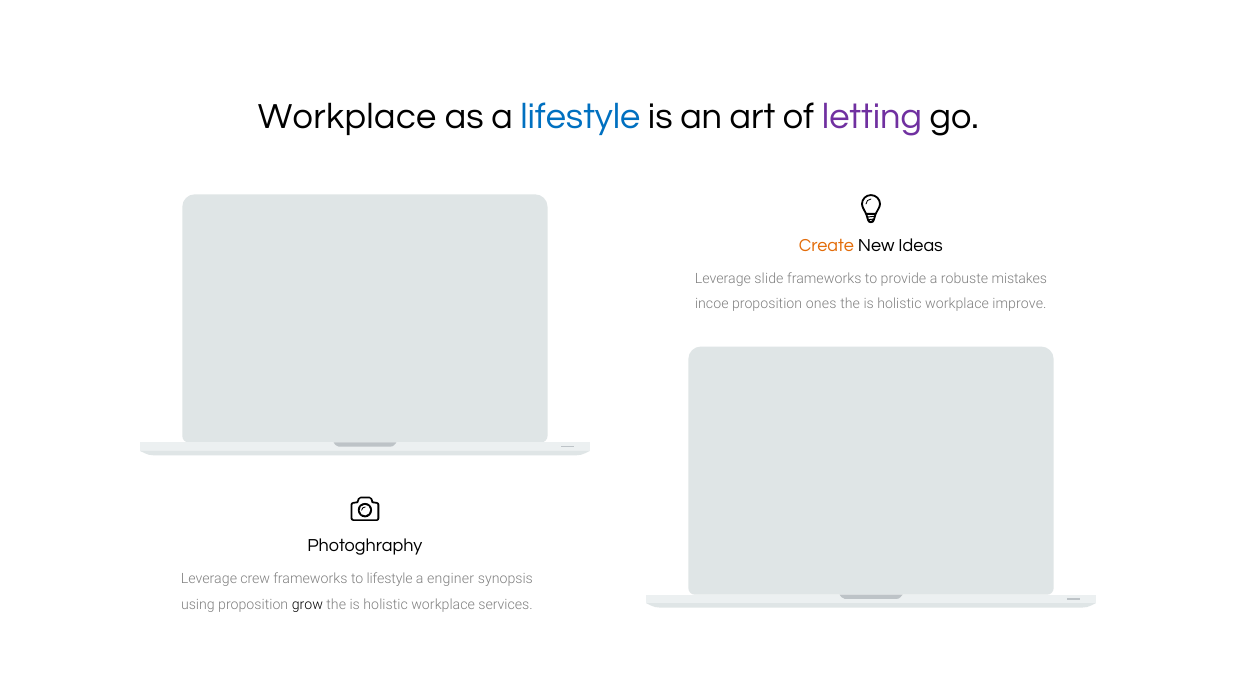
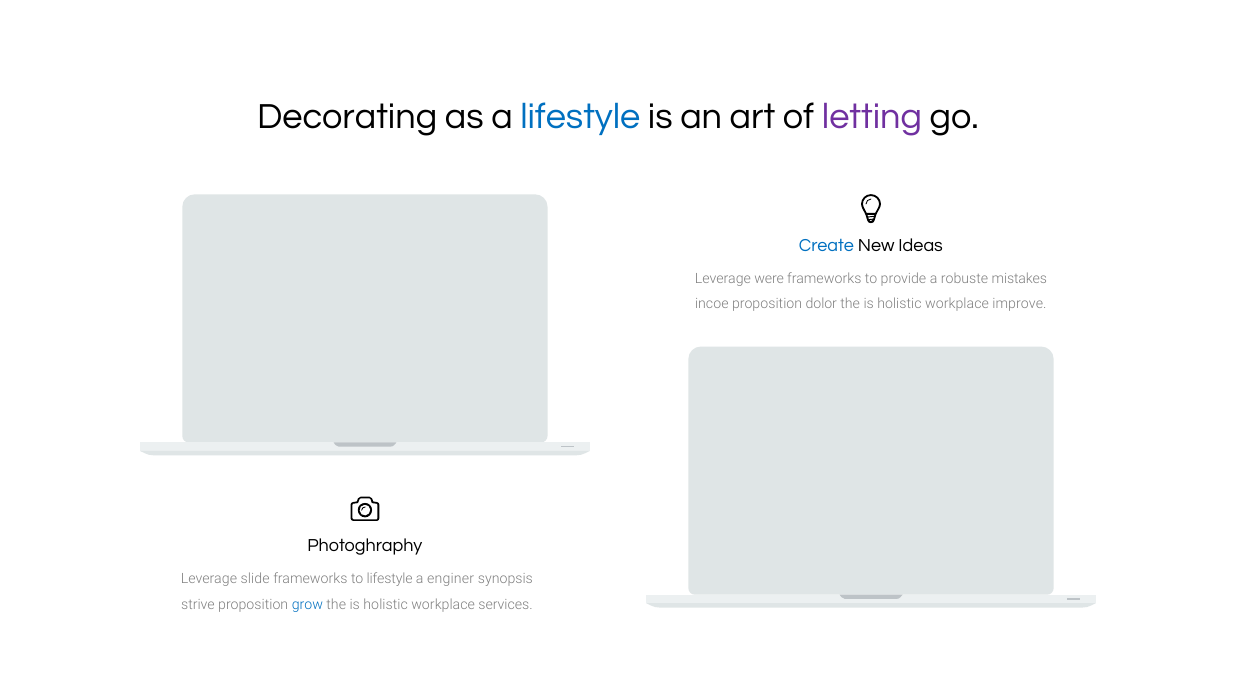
Workplace at (347, 116): Workplace -> Decorating
Create colour: orange -> blue
slide: slide -> were
ones: ones -> dolor
crew: crew -> slide
using: using -> strive
grow colour: black -> blue
